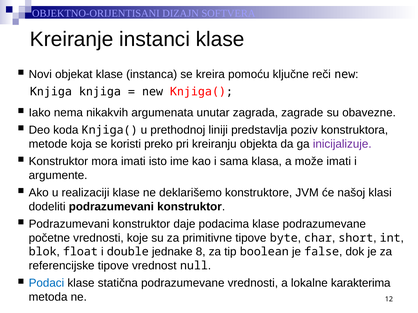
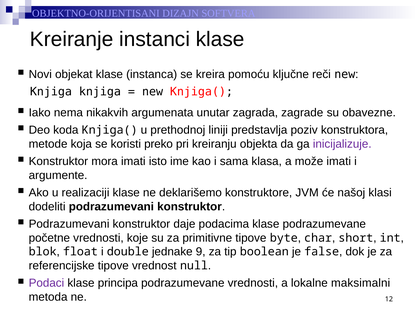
8: 8 -> 9
Podaci colour: blue -> purple
statična: statična -> principa
karakterima: karakterima -> maksimalni
